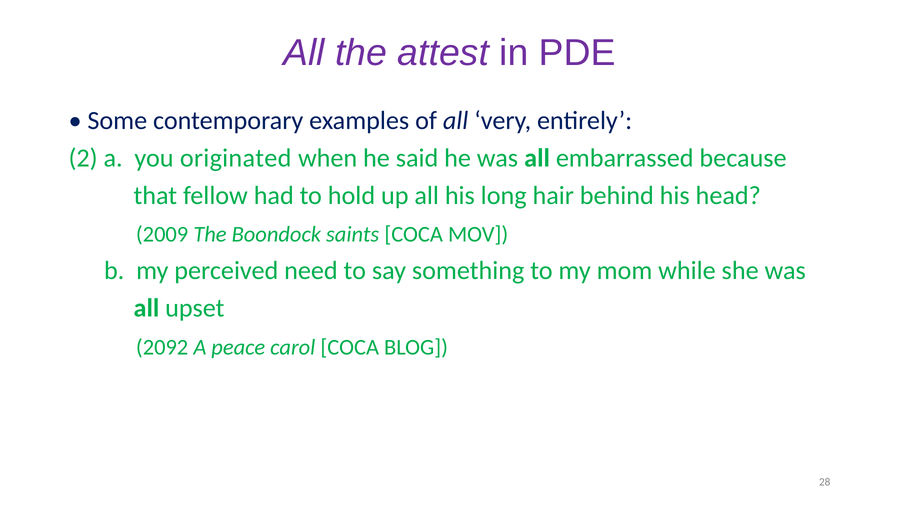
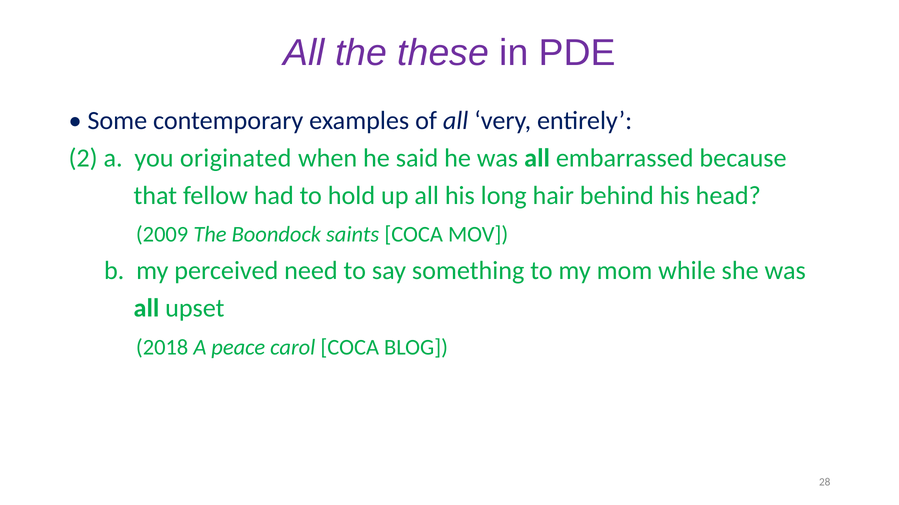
attest: attest -> these
2092: 2092 -> 2018
